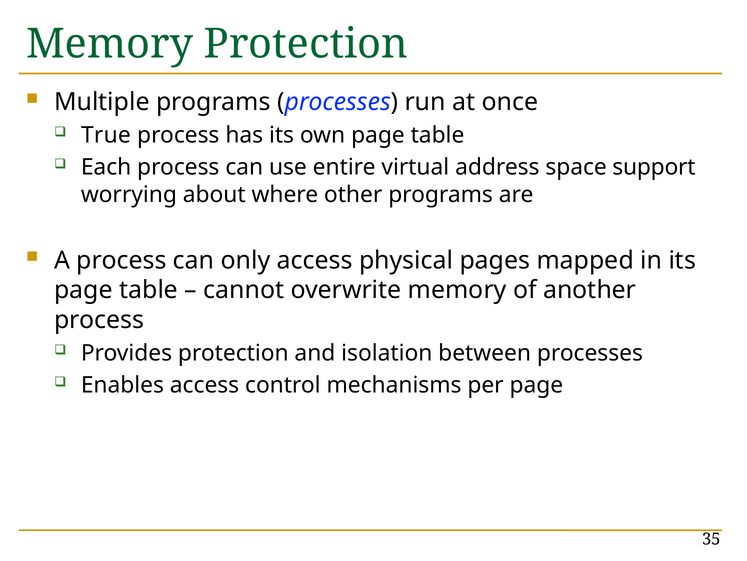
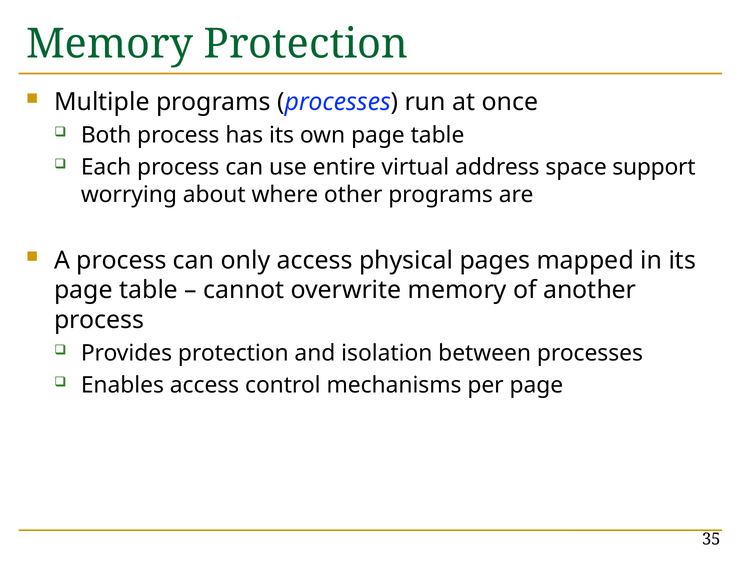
True: True -> Both
